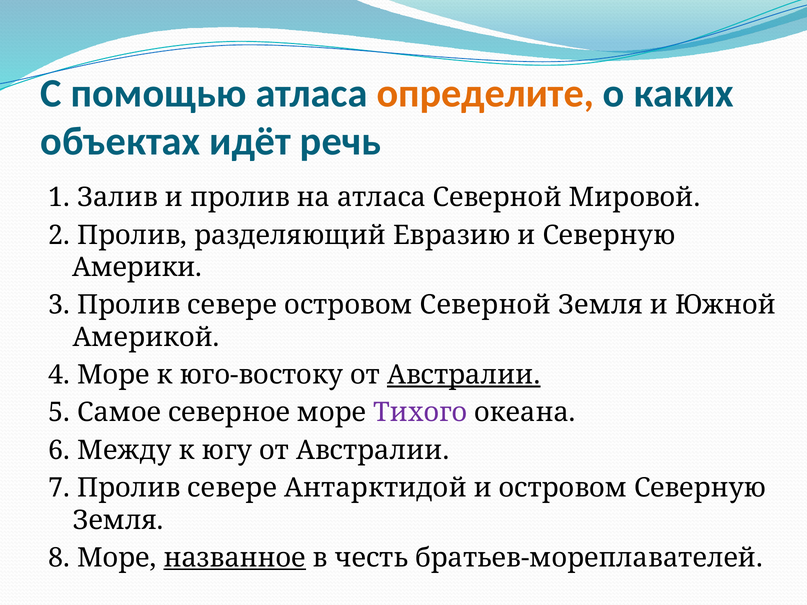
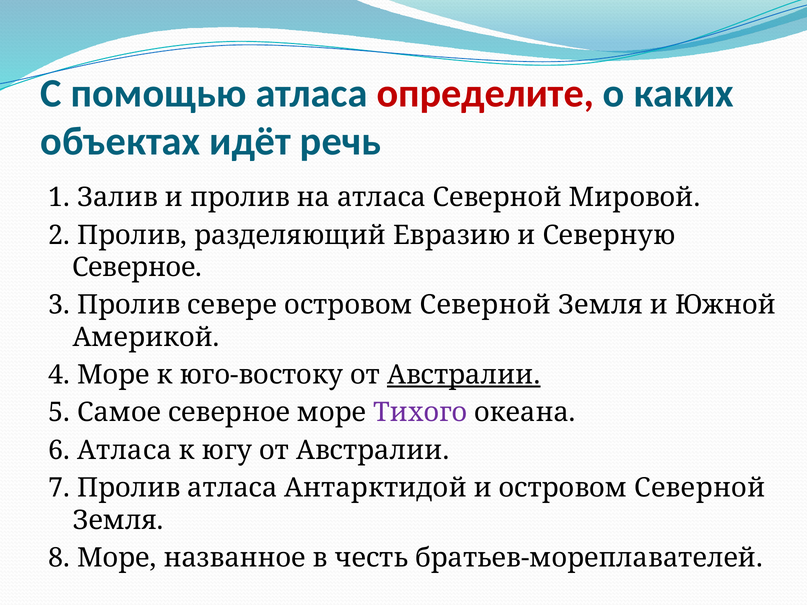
определите colour: orange -> red
Америки at (137, 268): Америки -> Северное
6 Между: Между -> Атласа
7 Пролив севере: севере -> атласа
и островом Северную: Северную -> Северной
названное underline: present -> none
